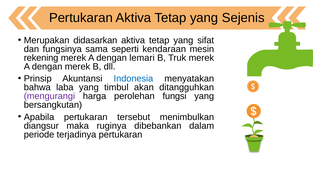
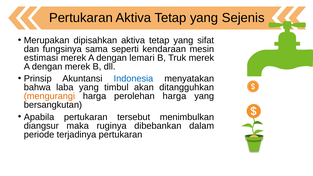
didasarkan: didasarkan -> dipisahkan
rekening: rekening -> estimasi
mengurangi colour: purple -> orange
perolehan fungsi: fungsi -> harga
